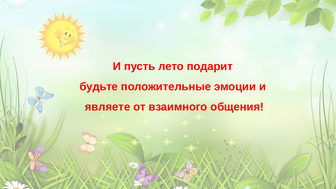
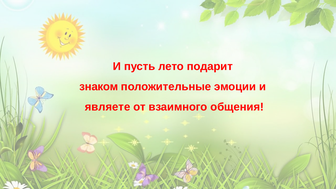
будьте: будьте -> знаком
